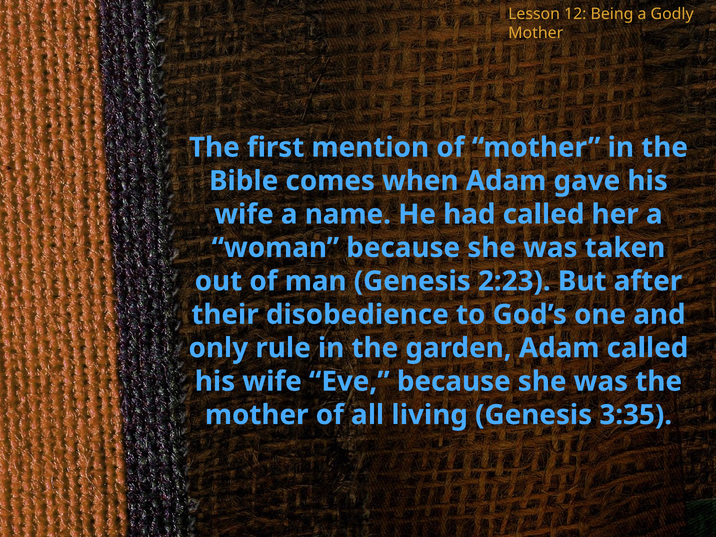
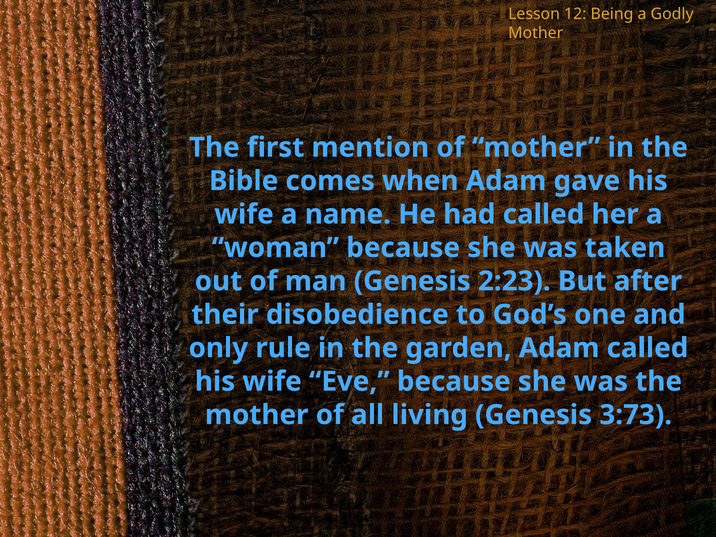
3:35: 3:35 -> 3:73
